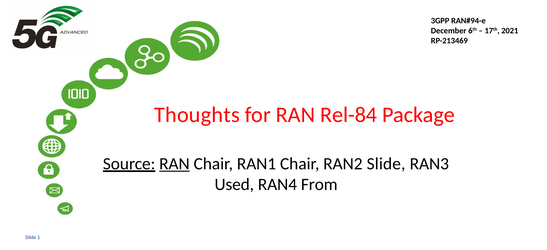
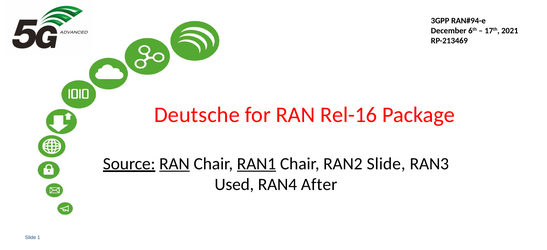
Thoughts: Thoughts -> Deutsche
Rel-84: Rel-84 -> Rel-16
RAN1 underline: none -> present
From: From -> After
